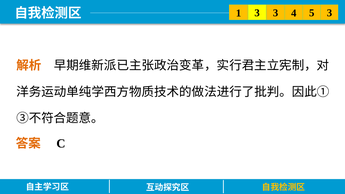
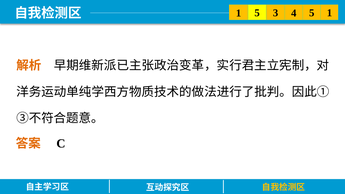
1 3: 3 -> 5
5 3: 3 -> 1
